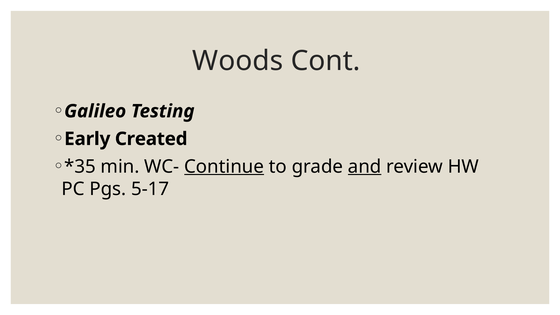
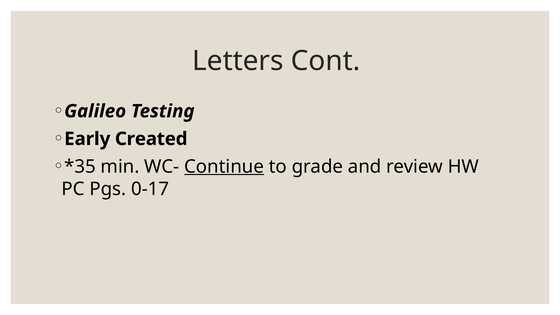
Woods: Woods -> Letters
and underline: present -> none
5-17: 5-17 -> 0-17
